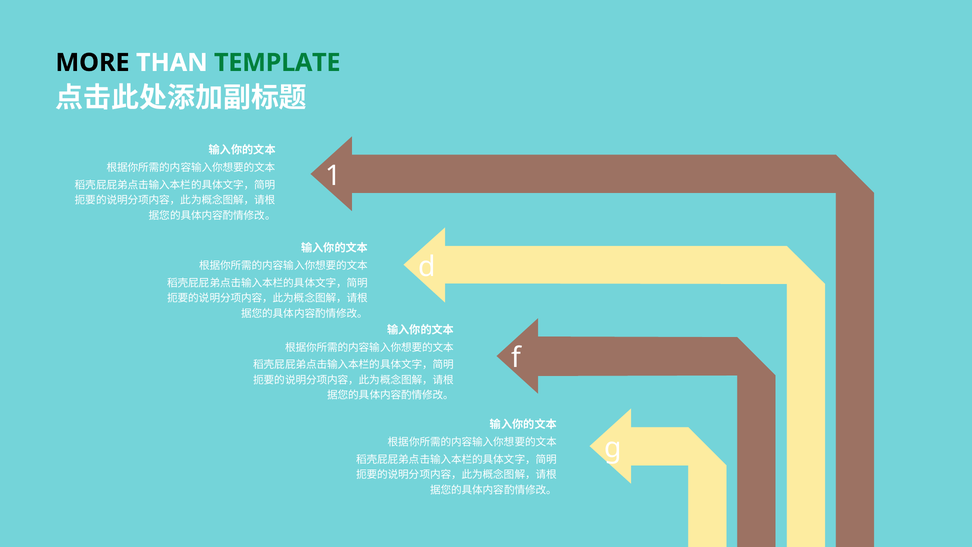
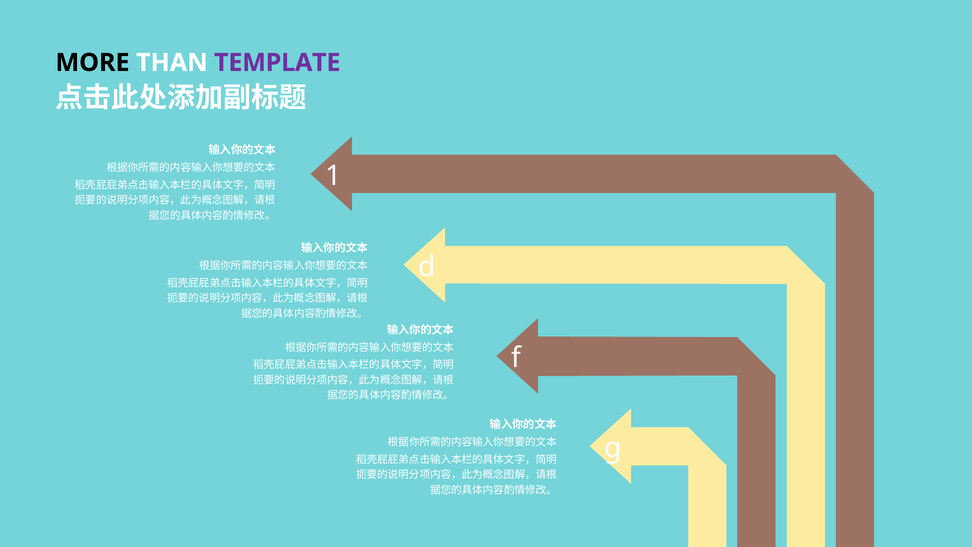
TEMPLATE colour: green -> purple
